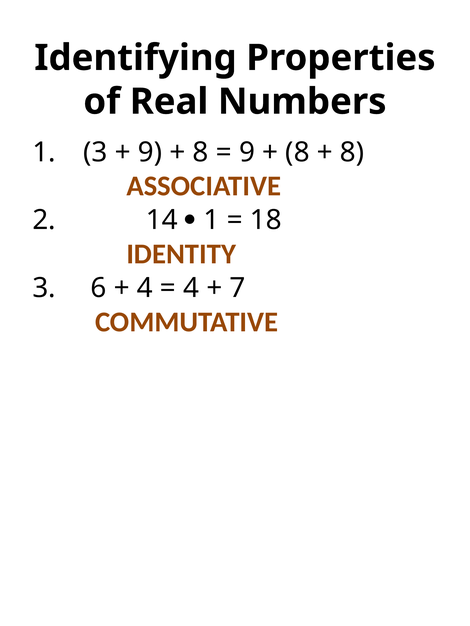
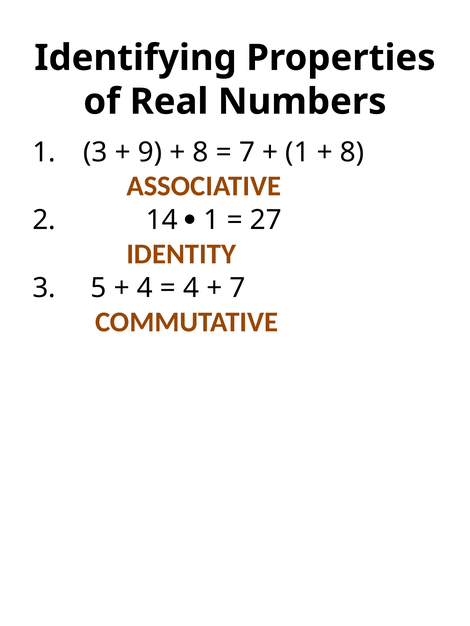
9 at (247, 152): 9 -> 7
8 at (297, 152): 8 -> 1
18: 18 -> 27
6: 6 -> 5
